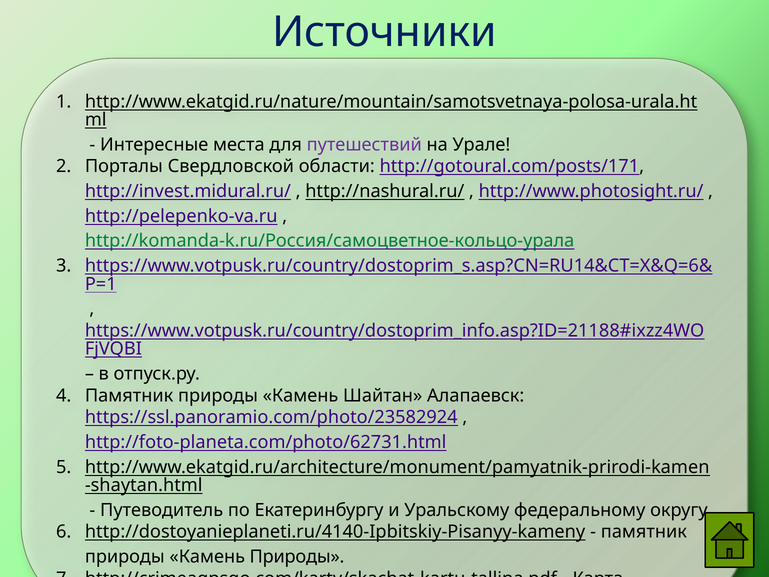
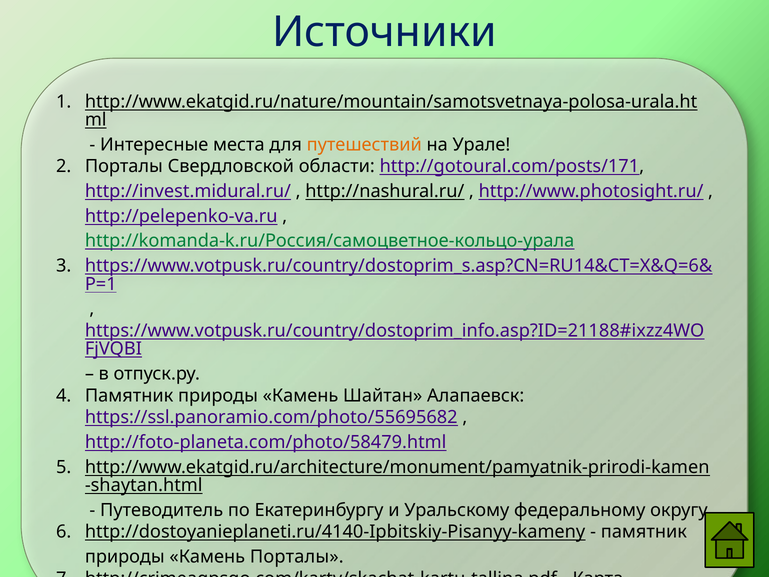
путешествий colour: purple -> orange
https://ssl.panoramio.com/photo/23582924: https://ssl.panoramio.com/photo/23582924 -> https://ssl.panoramio.com/photo/55695682
http://foto-planeta.com/photo/62731.html: http://foto-planeta.com/photo/62731.html -> http://foto-planeta.com/photo/58479.html
Камень Природы: Природы -> Порталы
